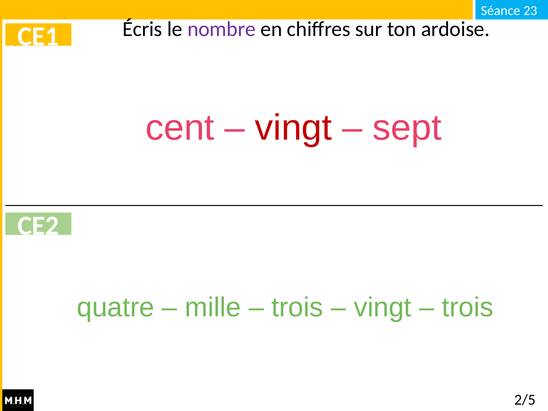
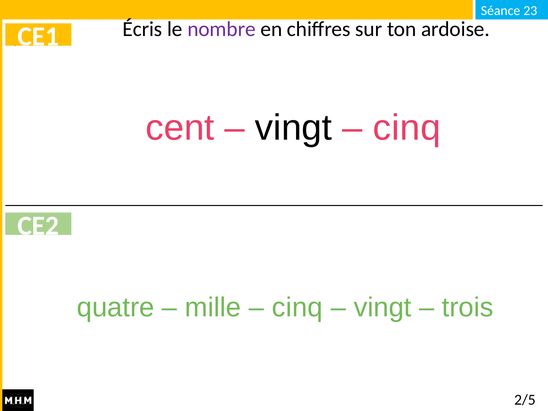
vingt at (294, 128) colour: red -> black
sept at (407, 128): sept -> cinq
trois at (297, 307): trois -> cinq
